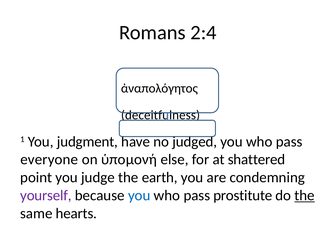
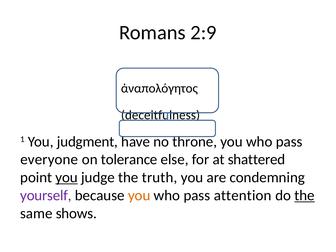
2:4: 2:4 -> 2:9
judged: judged -> throne
ὑπομονή: ὑπομονή -> tolerance
you at (67, 177) underline: none -> present
earth: earth -> truth
you at (139, 195) colour: blue -> orange
prostitute: prostitute -> attention
hearts: hearts -> shows
